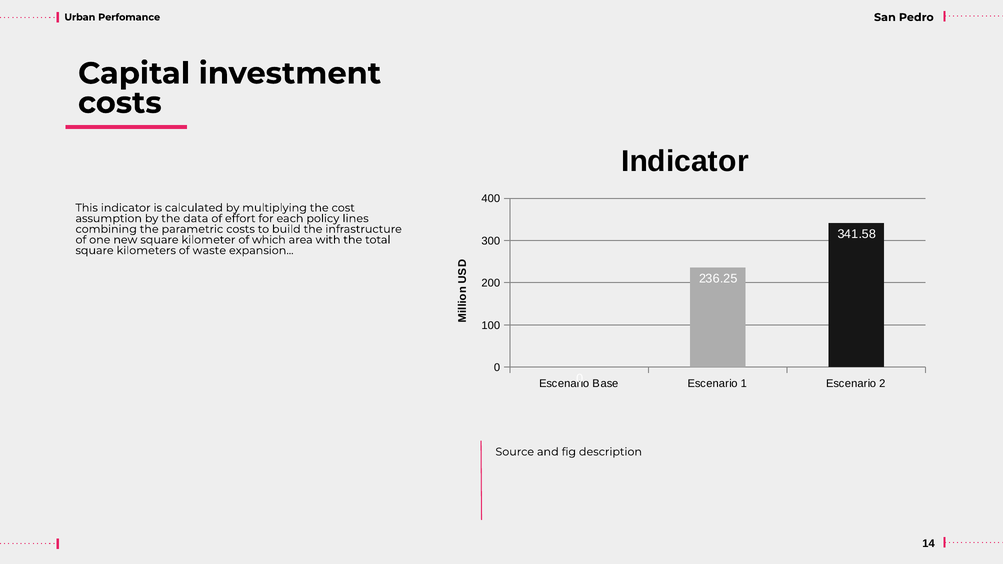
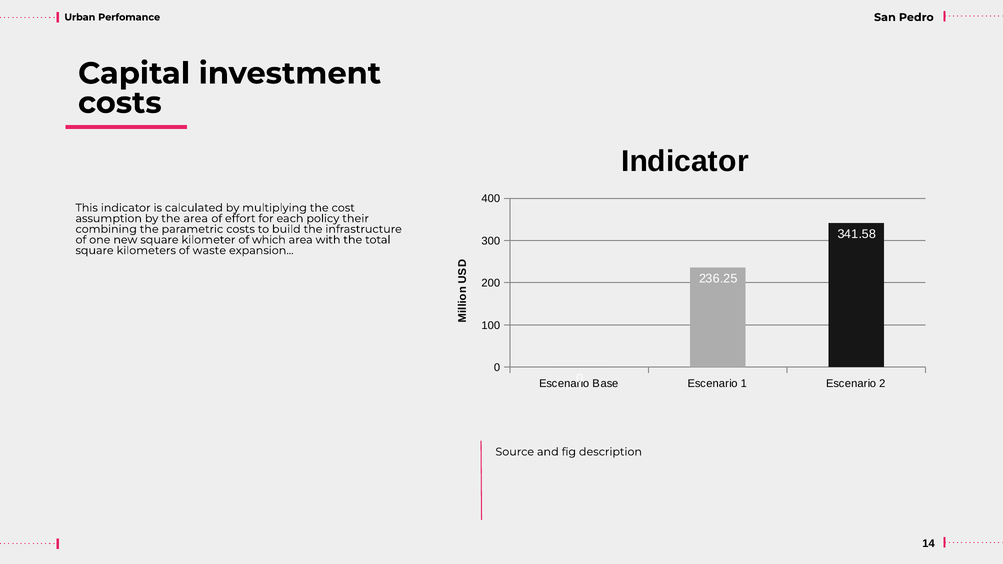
the data: data -> area
lines: lines -> their
